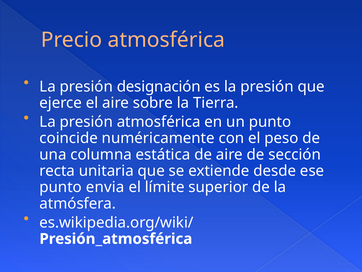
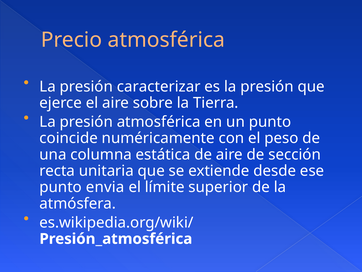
designación: designación -> caracterizar
